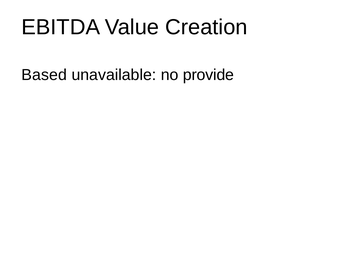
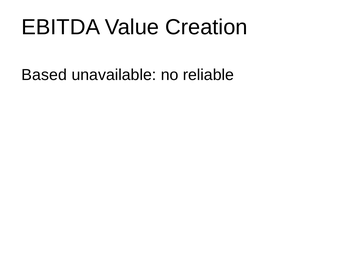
provide: provide -> reliable
